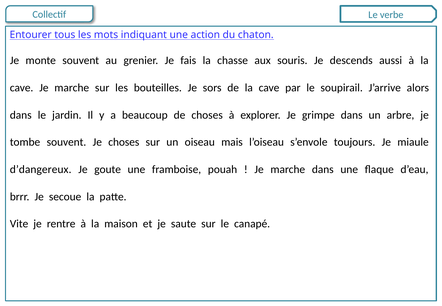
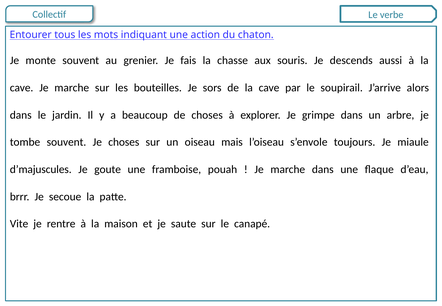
d’dangereux: d’dangereux -> d’majuscules
